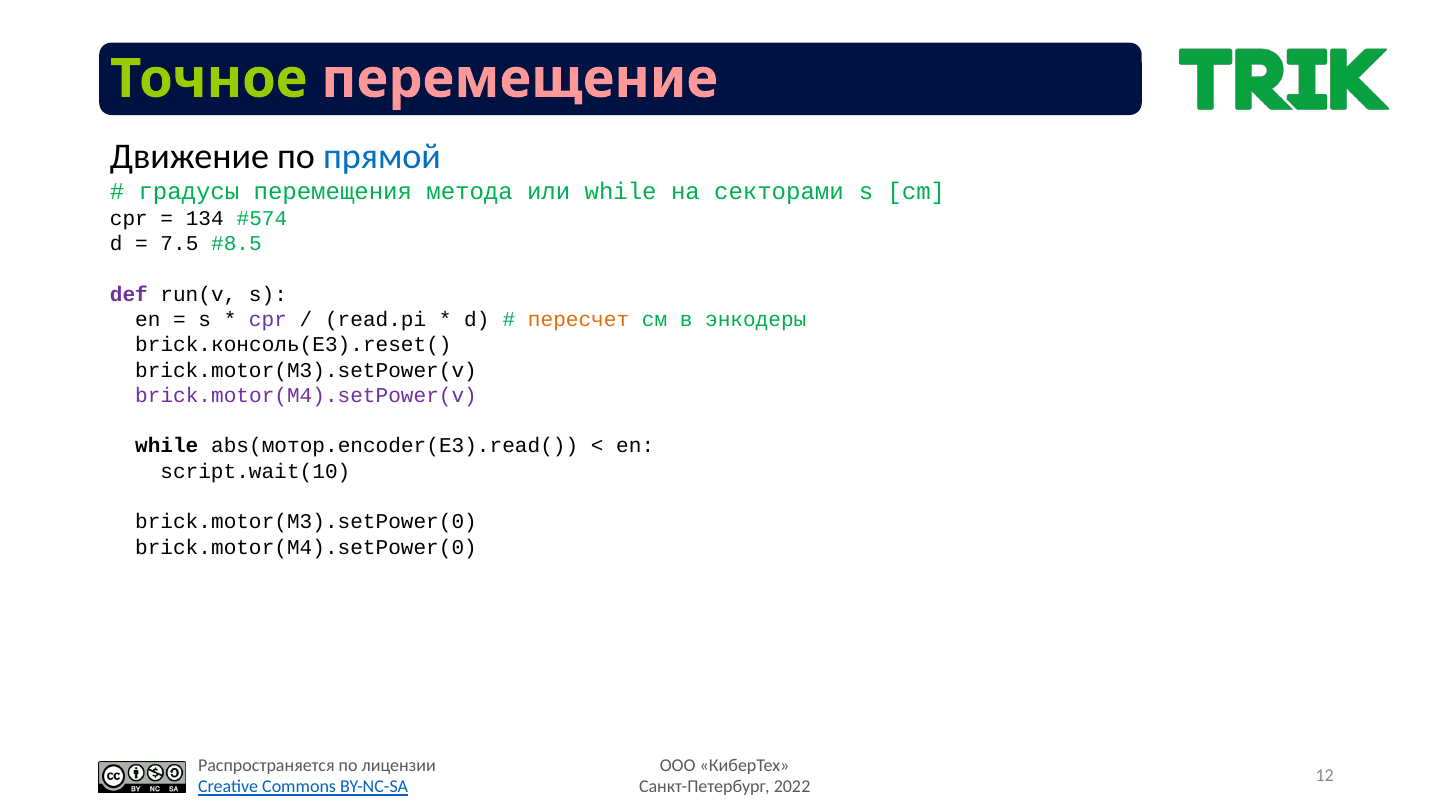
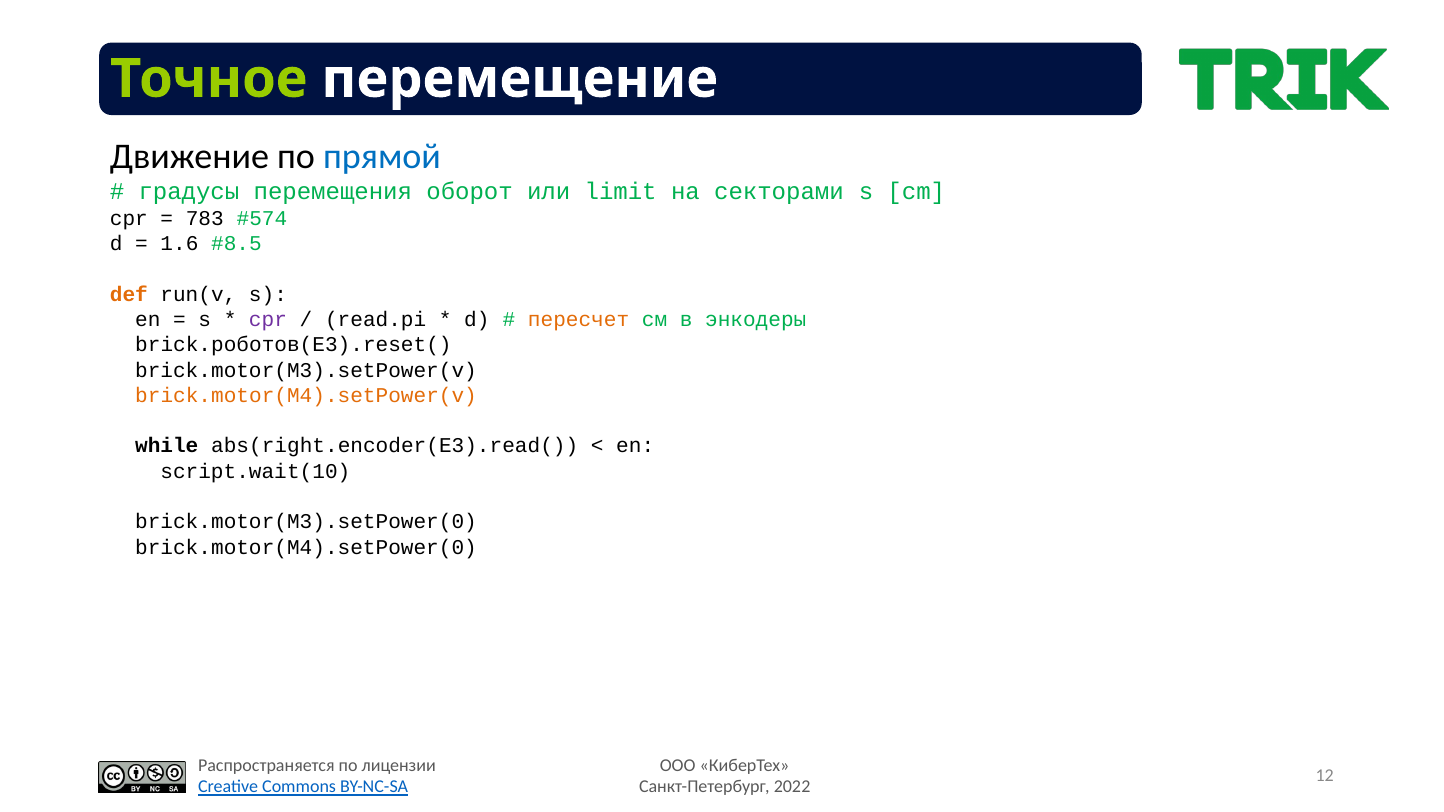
перемещение colour: pink -> white
метода: метода -> оборот
или while: while -> limit
134: 134 -> 783
7.5: 7.5 -> 1.6
def colour: purple -> orange
brick.консоль(E3).reset(: brick.консоль(E3).reset( -> brick.роботов(E3).reset(
brick.motor(M4).setPower(v colour: purple -> orange
abs(мотор.encoder(E3).read(: abs(мотор.encoder(E3).read( -> abs(right.encoder(E3).read(
